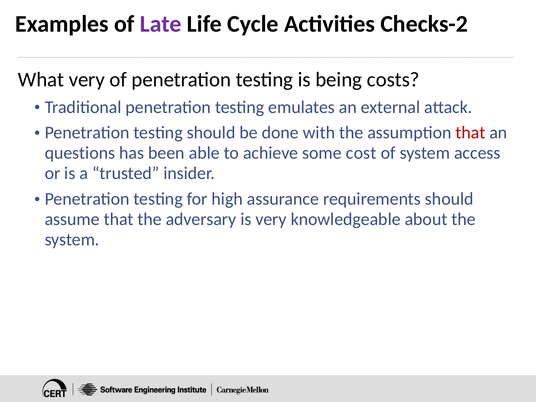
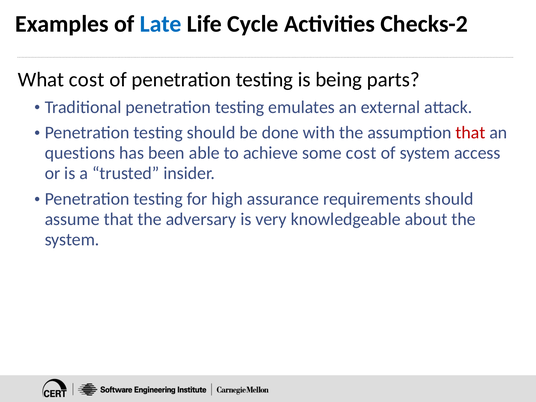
Late colour: purple -> blue
What very: very -> cost
costs: costs -> parts
